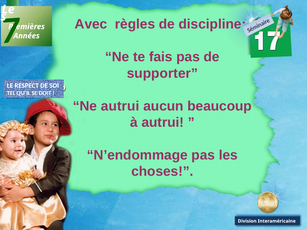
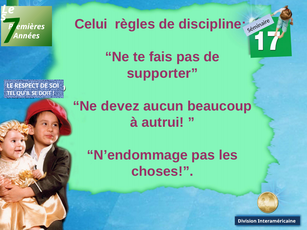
Avec: Avec -> Celui
autrui at (120, 106): autrui -> devez
